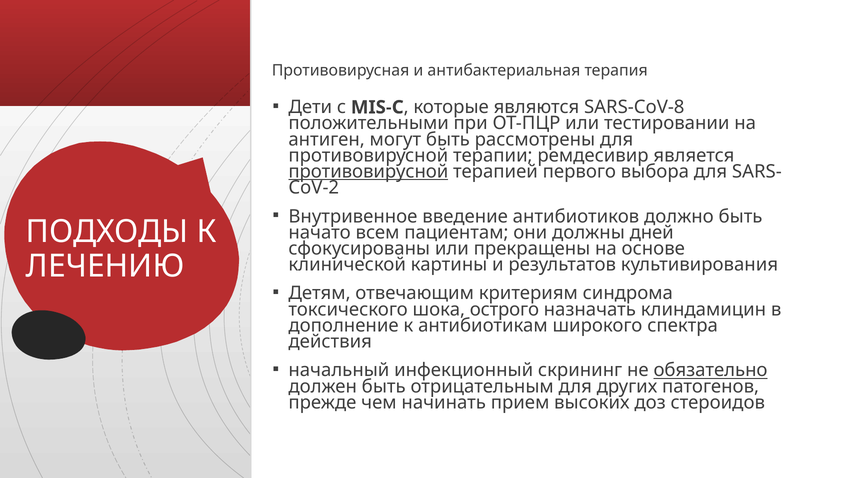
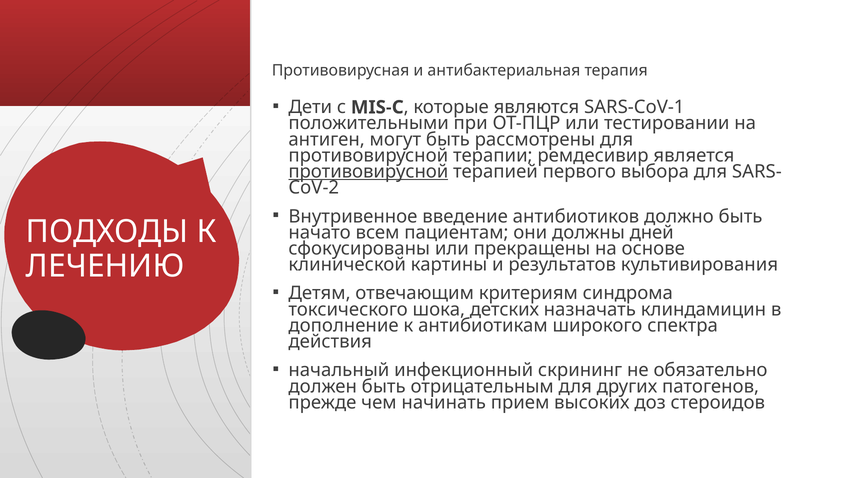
SARS-CoV-8: SARS-CoV-8 -> SARS-CoV-1
острого: острого -> детских
обязательно underline: present -> none
